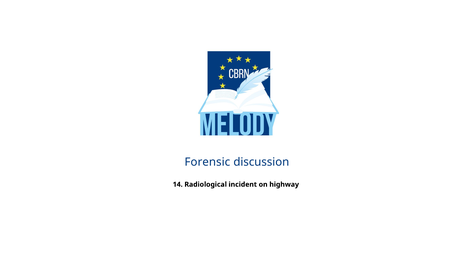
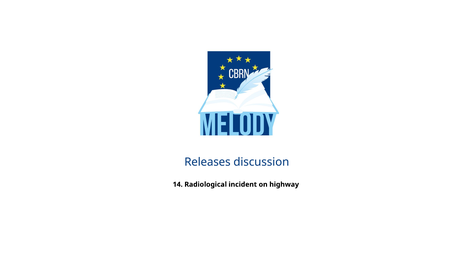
Forensic: Forensic -> Releases
